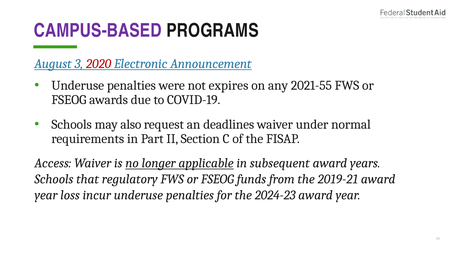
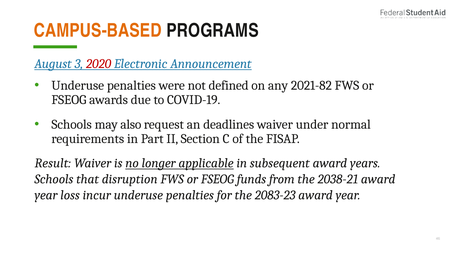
CAMPUS-BASED colour: purple -> orange
expires: expires -> defined
2021-55: 2021-55 -> 2021-82
Access: Access -> Result
regulatory: regulatory -> disruption
2019-21: 2019-21 -> 2038-21
2024-23: 2024-23 -> 2083-23
